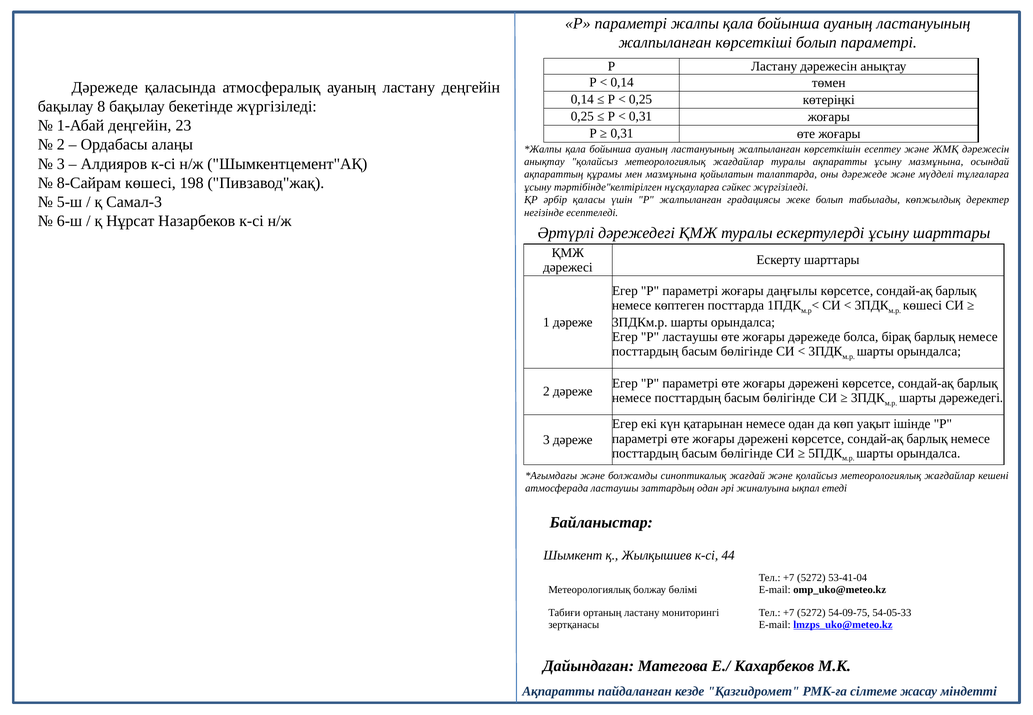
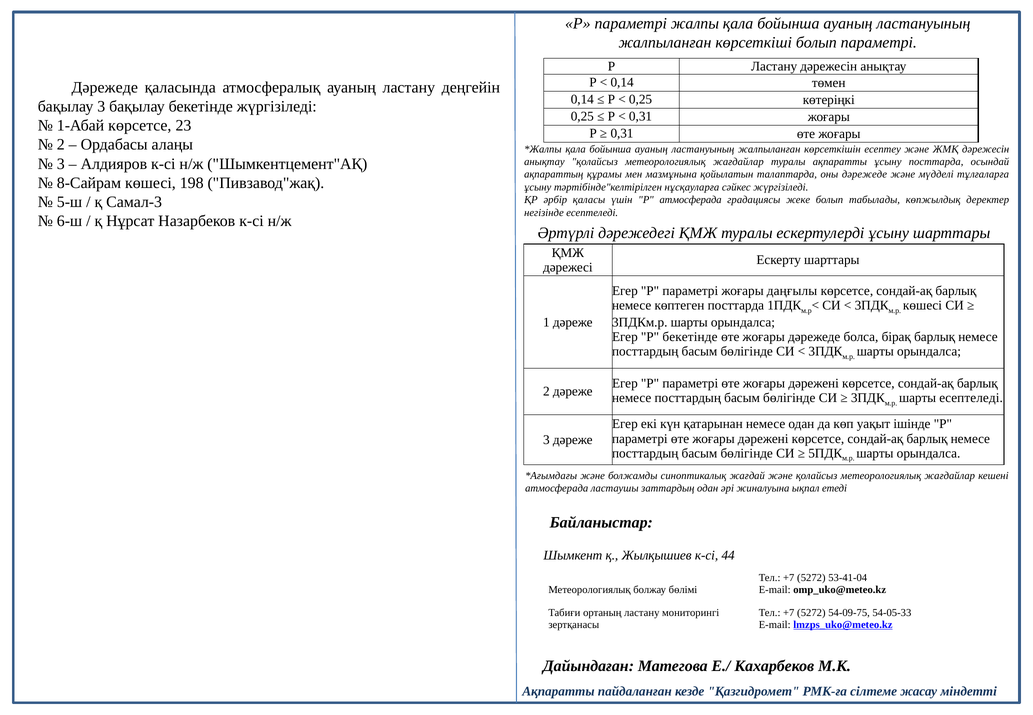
бақылау 8: 8 -> 3
1-Абай деңгейін: деңгейін -> көрсетсе
ұсыну мазмұнына: мазмұнына -> посттарда
Р жалпыланған: жалпыланған -> атмосферада
P ластаушы: ластаушы -> бекетінде
шарты дәрежедегі: дәрежедегі -> есептеледі
